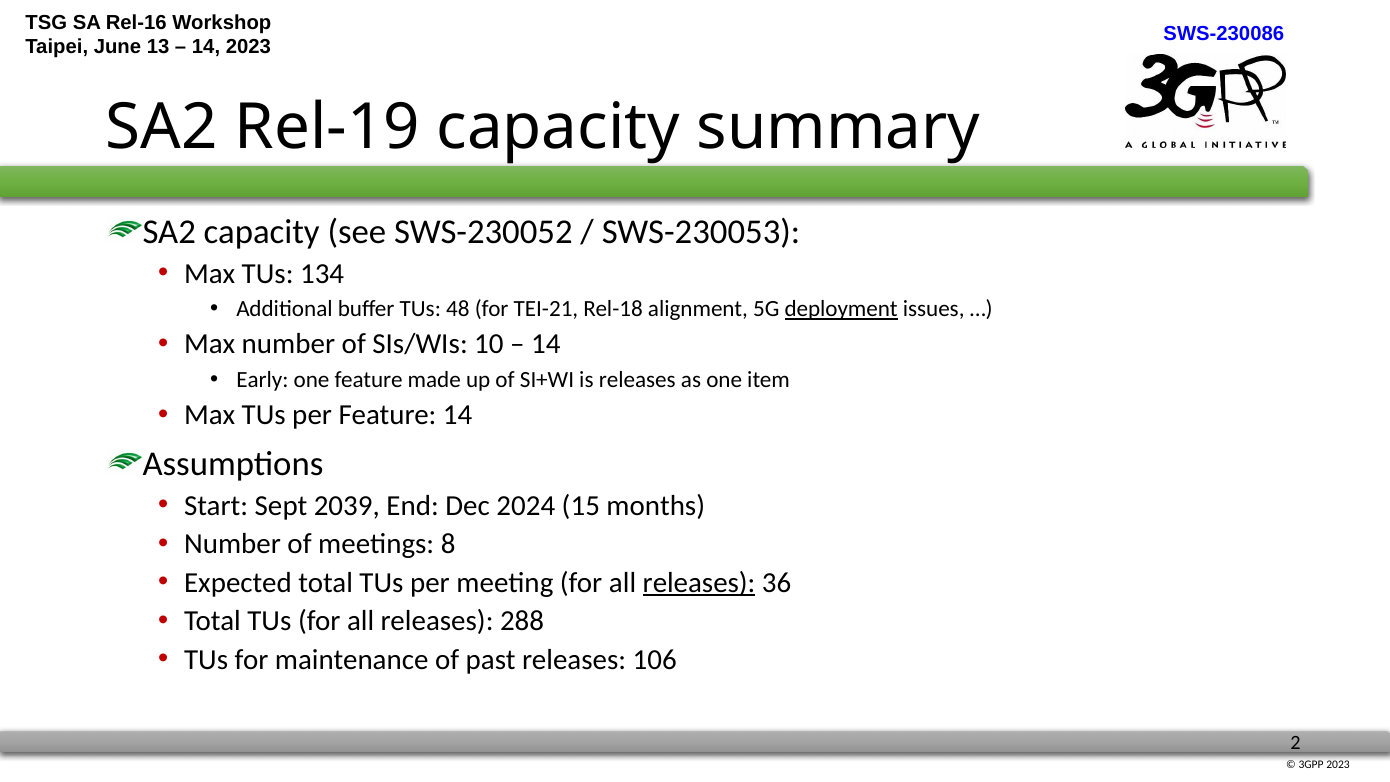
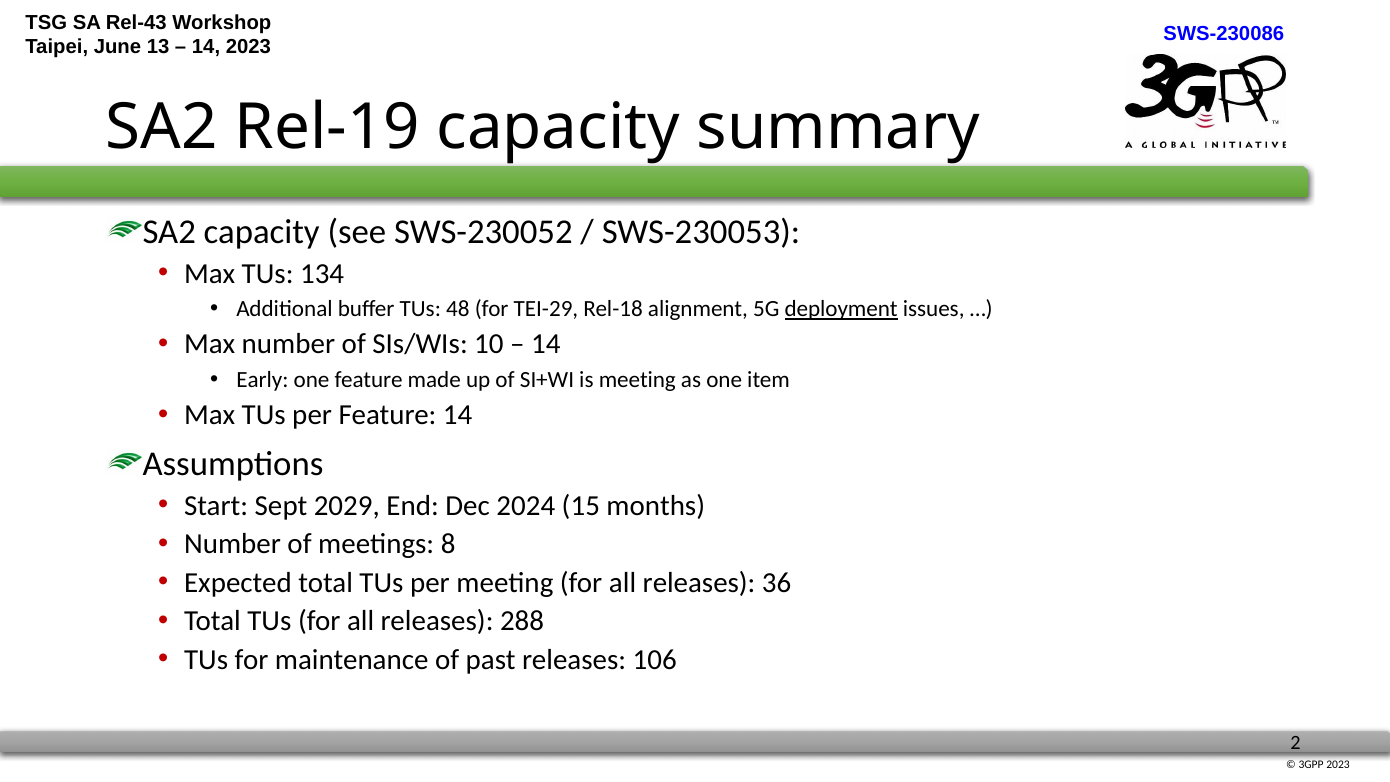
Rel-16: Rel-16 -> Rel-43
TEI-21: TEI-21 -> TEI-29
is releases: releases -> meeting
2039: 2039 -> 2029
releases at (699, 582) underline: present -> none
